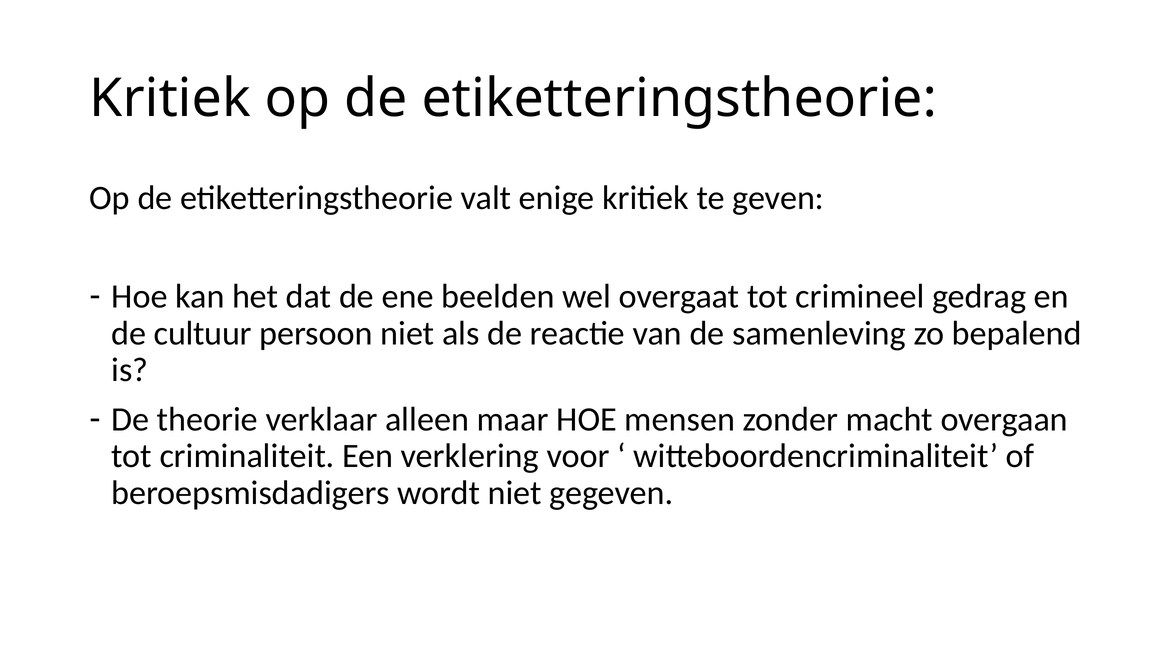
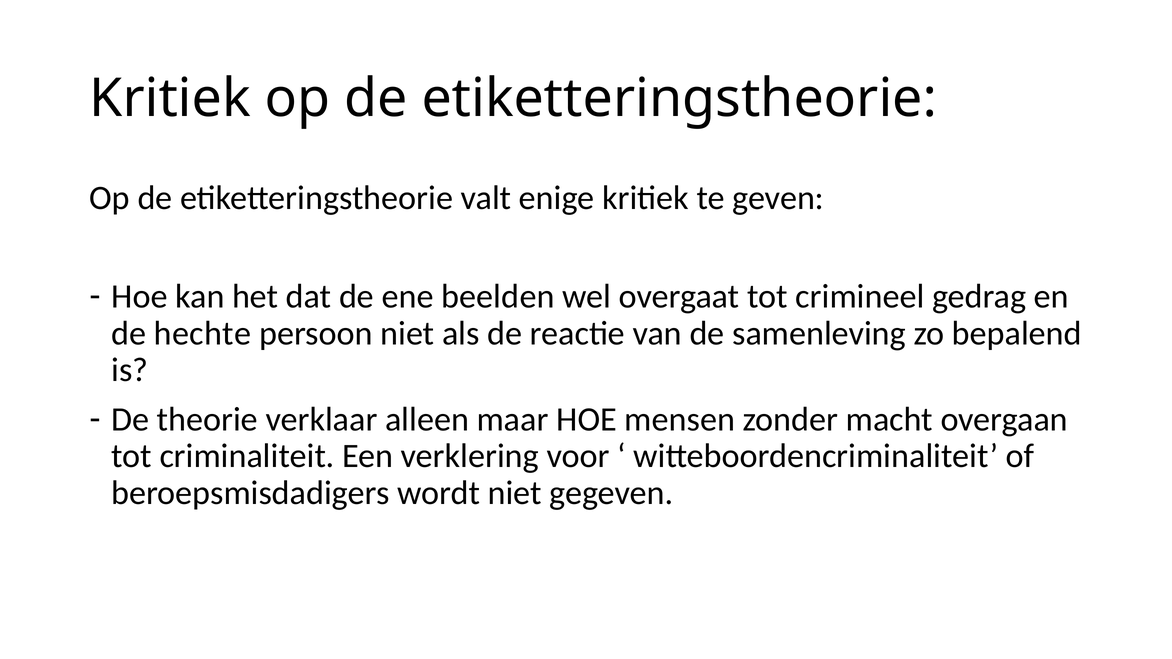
cultuur: cultuur -> hechte
